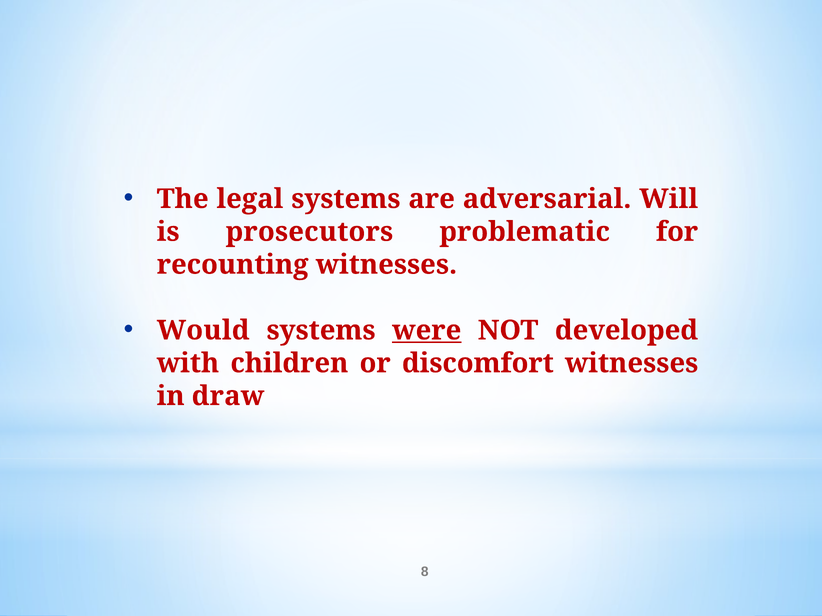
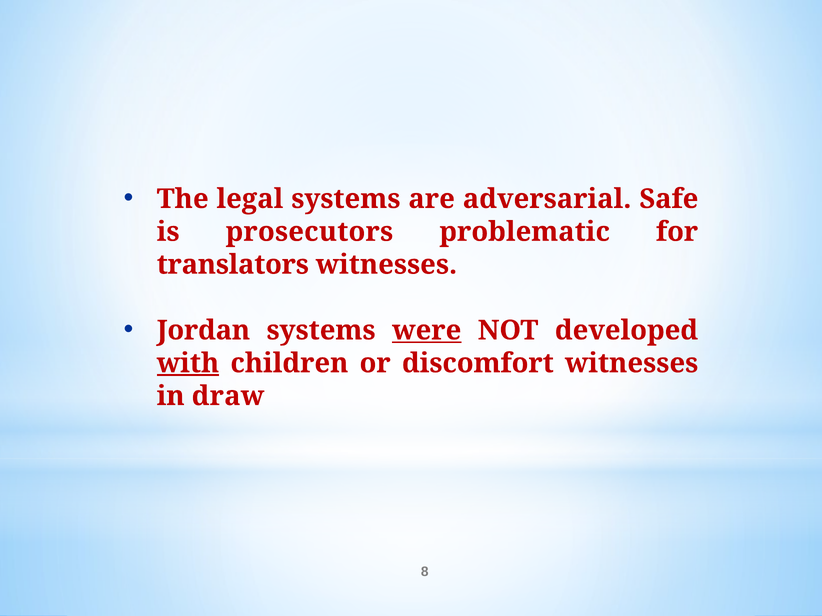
Will: Will -> Safe
recounting: recounting -> translators
Would: Would -> Jordan
with underline: none -> present
